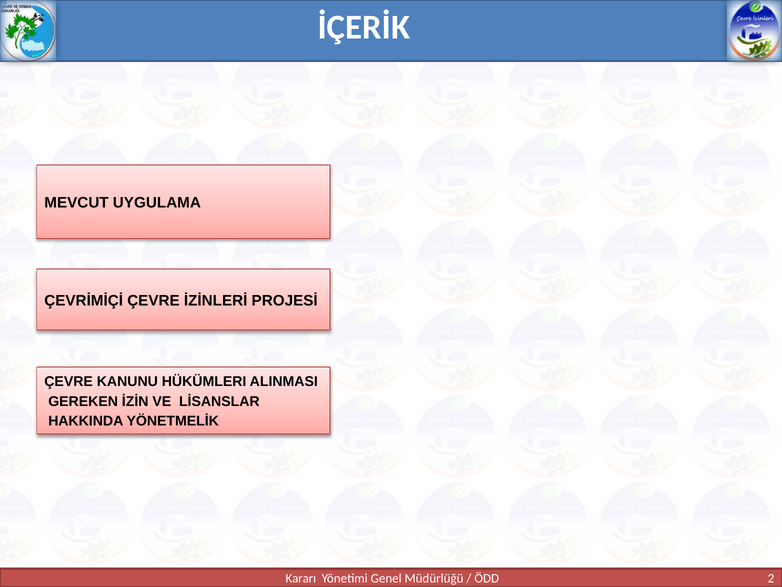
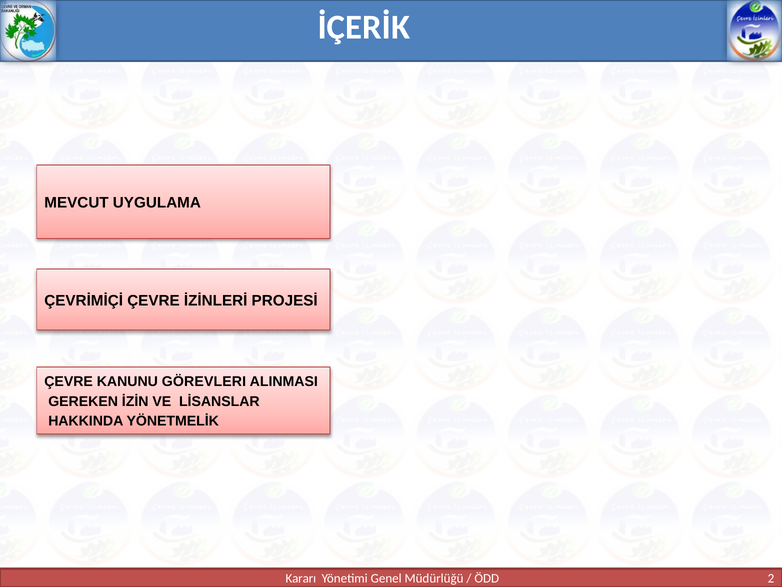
HÜKÜMLERI: HÜKÜMLERI -> GÖREVLERI
